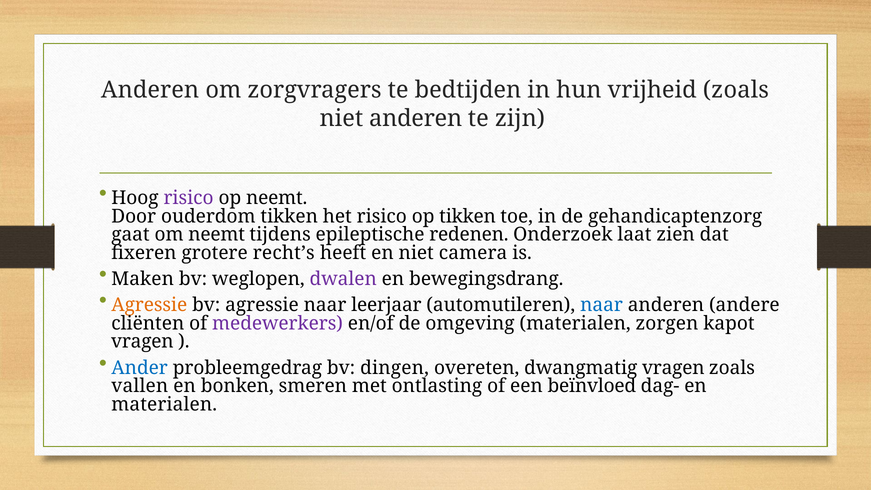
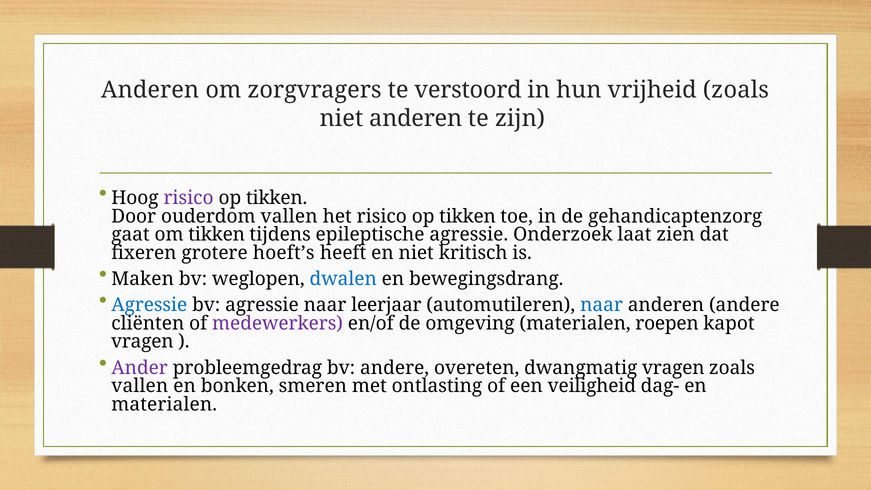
bedtijden: bedtijden -> verstoord
neemt at (277, 198): neemt -> tikken
ouderdom tikken: tikken -> vallen
om neemt: neemt -> tikken
epileptische redenen: redenen -> agressie
recht’s: recht’s -> hoeft’s
camera: camera -> kritisch
dwalen colour: purple -> blue
Agressie at (149, 305) colour: orange -> blue
zorgen: zorgen -> roepen
Ander colour: blue -> purple
bv dingen: dingen -> andere
beïnvloed: beïnvloed -> veiligheid
